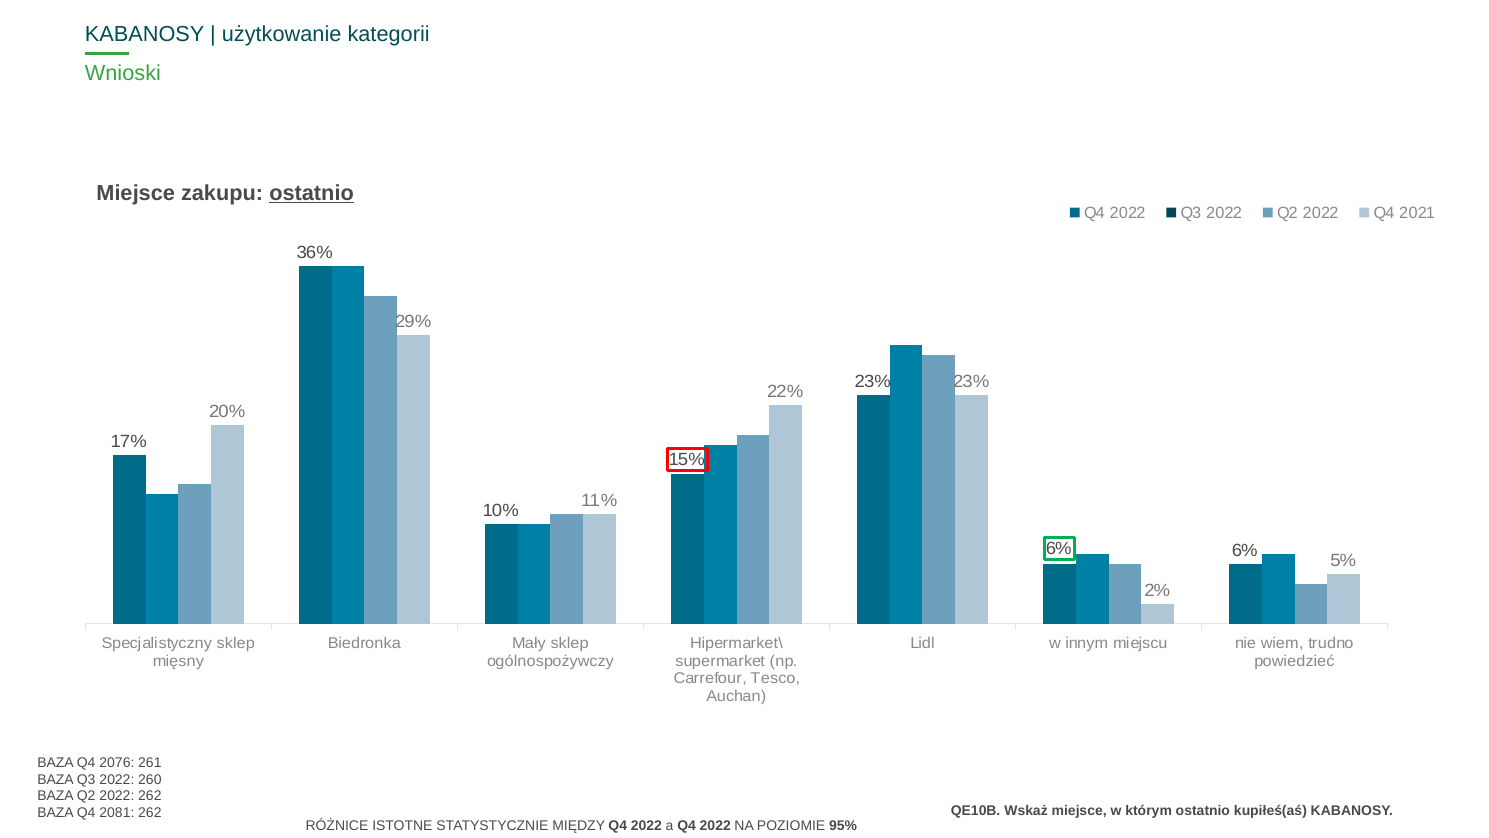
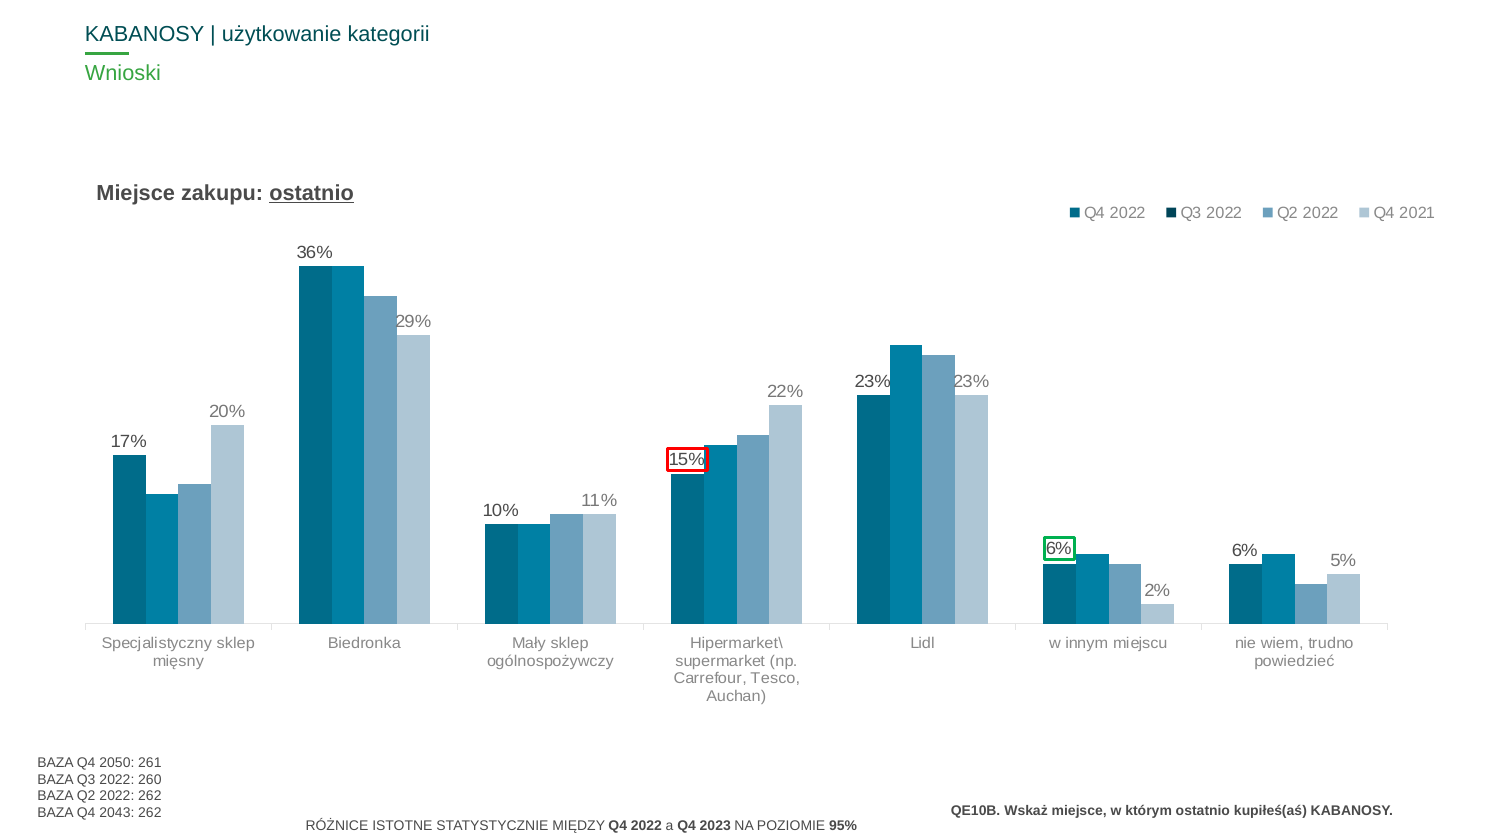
2076: 2076 -> 2050
2081: 2081 -> 2043
a Q4 2022: 2022 -> 2023
